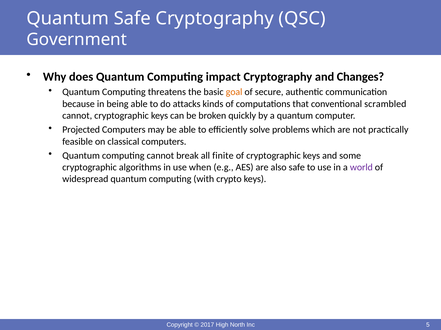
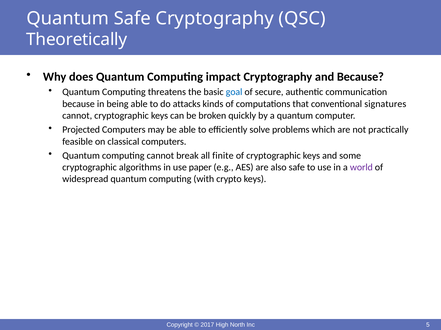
Government: Government -> Theoretically
and Changes: Changes -> Because
goal colour: orange -> blue
scrambled: scrambled -> signatures
when: when -> paper
